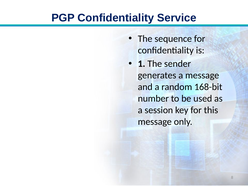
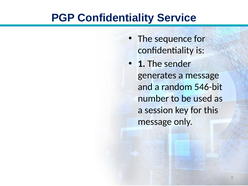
168-bit: 168-bit -> 546-bit
